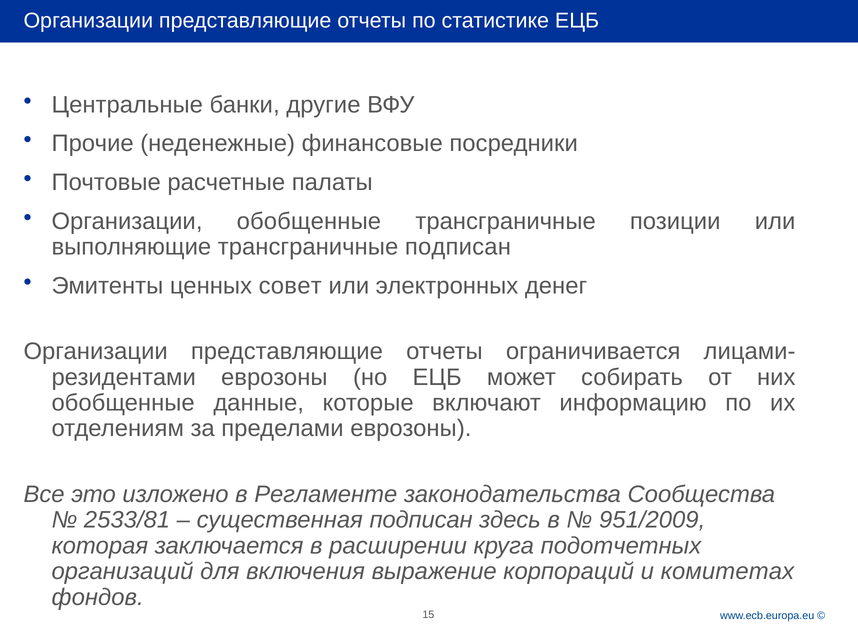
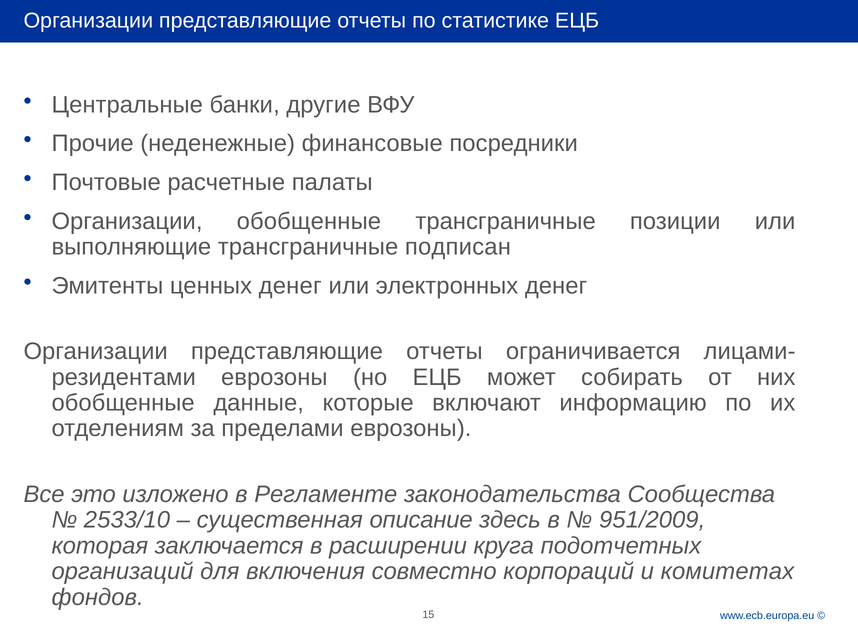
ценных совет: совет -> денег
2533/81: 2533/81 -> 2533/10
существенная подписан: подписан -> описание
выражение: выражение -> совместно
